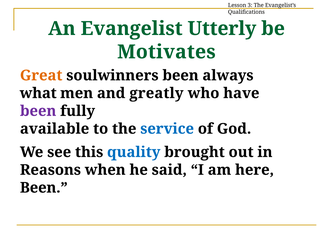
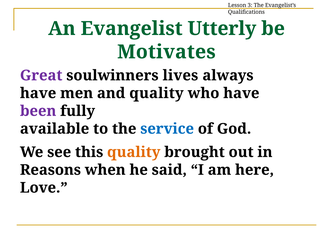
Great colour: orange -> purple
soulwinners been: been -> lives
what at (38, 93): what -> have
and greatly: greatly -> quality
quality at (134, 152) colour: blue -> orange
Been at (44, 188): Been -> Love
